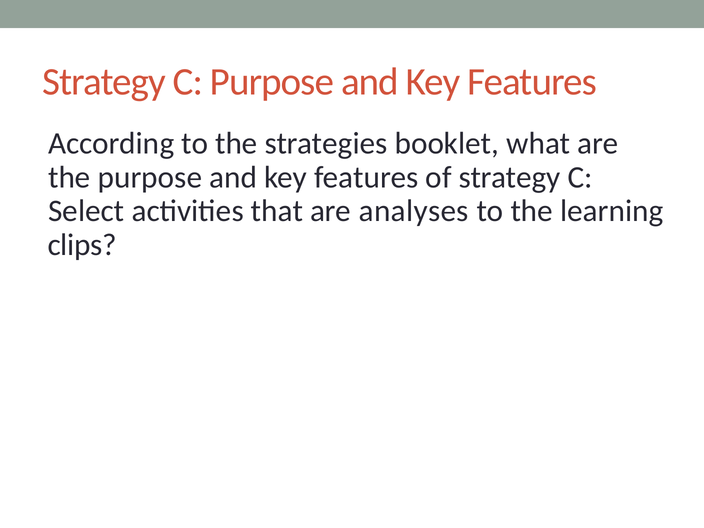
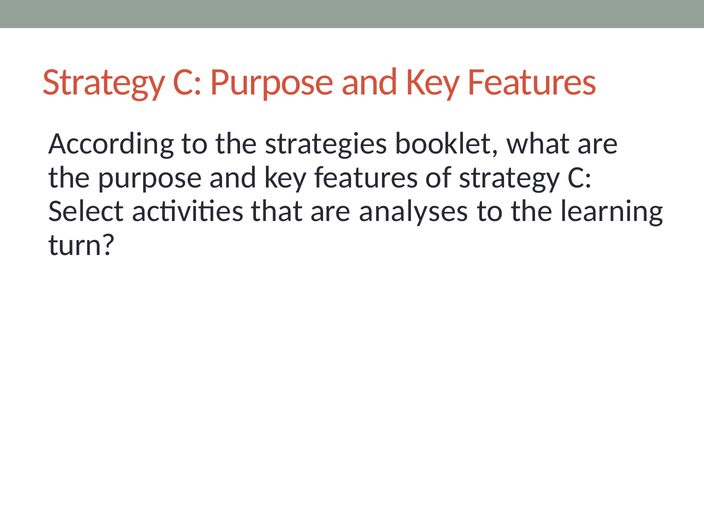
clips: clips -> turn
